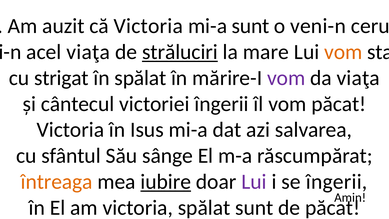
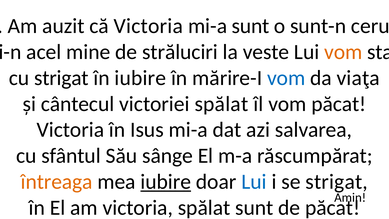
veni-n: veni-n -> sunt-n
acel viaţa: viaţa -> mine
străluciri underline: present -> none
mare: mare -> veste
în spălat: spălat -> iubire
vom at (286, 78) colour: purple -> blue
victoriei îngerii: îngerii -> spălat
Lui at (254, 182) colour: purple -> blue
se îngerii: îngerii -> strigat
